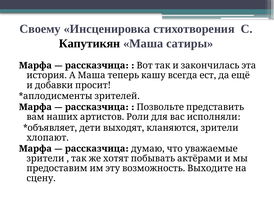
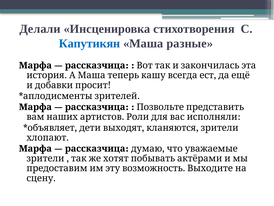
Своему: Своему -> Делали
Капутикян colour: black -> blue
сатиры: сатиры -> разные
